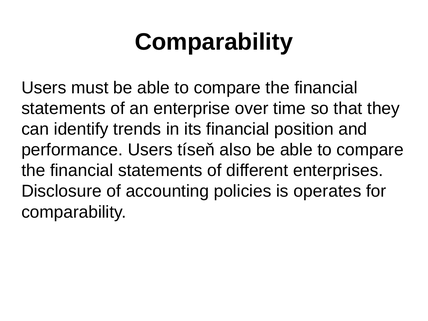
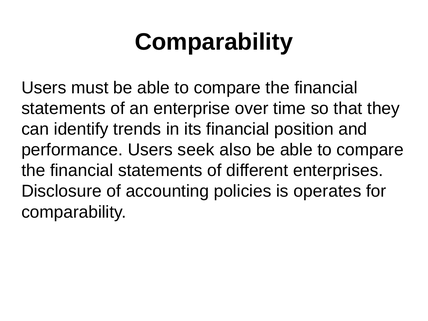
tíseň: tíseň -> seek
